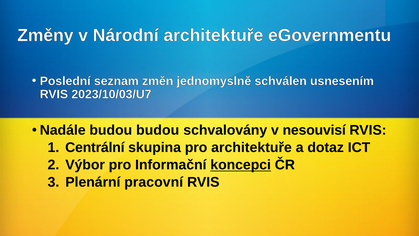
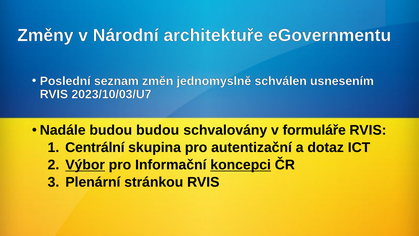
nesouvisí: nesouvisí -> formuláře
pro architektuře: architektuře -> autentizační
Výbor underline: none -> present
pracovní: pracovní -> stránkou
